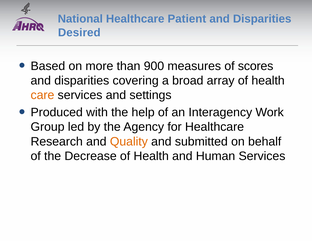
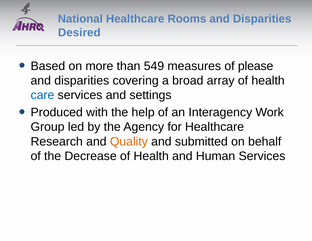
Patient: Patient -> Rooms
900: 900 -> 549
scores: scores -> please
care colour: orange -> blue
